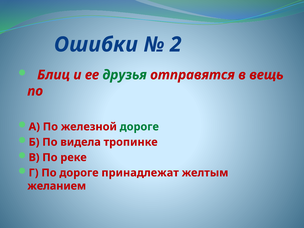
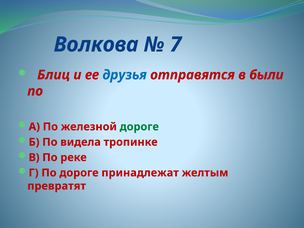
Ошибки: Ошибки -> Волкова
2: 2 -> 7
друзья colour: green -> blue
вещь: вещь -> были
желанием: желанием -> превратят
